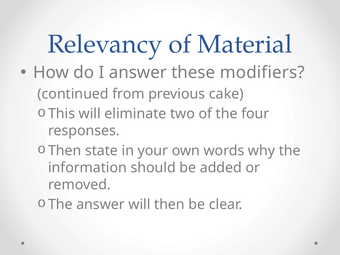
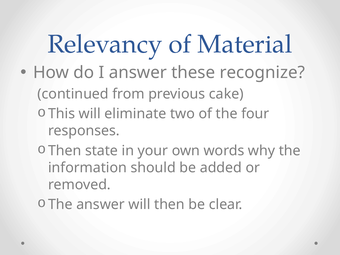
modifiers: modifiers -> recognize
